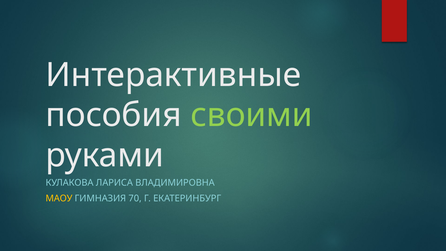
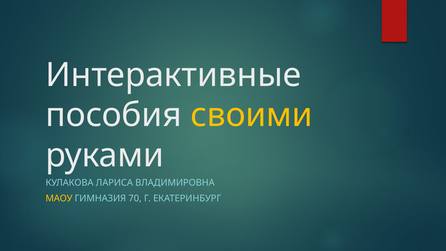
своими colour: light green -> yellow
